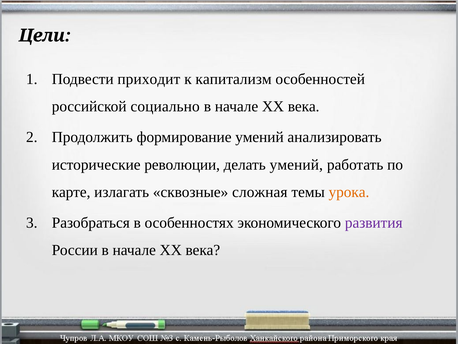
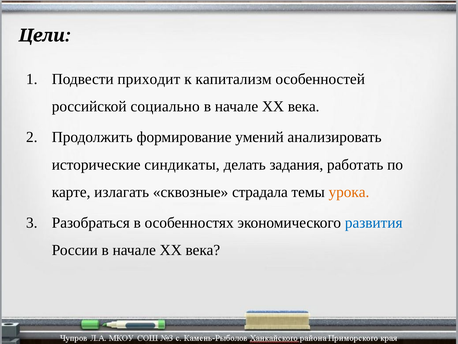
революции: революции -> синдикаты
делать умений: умений -> задания
сложная: сложная -> страдала
развития colour: purple -> blue
